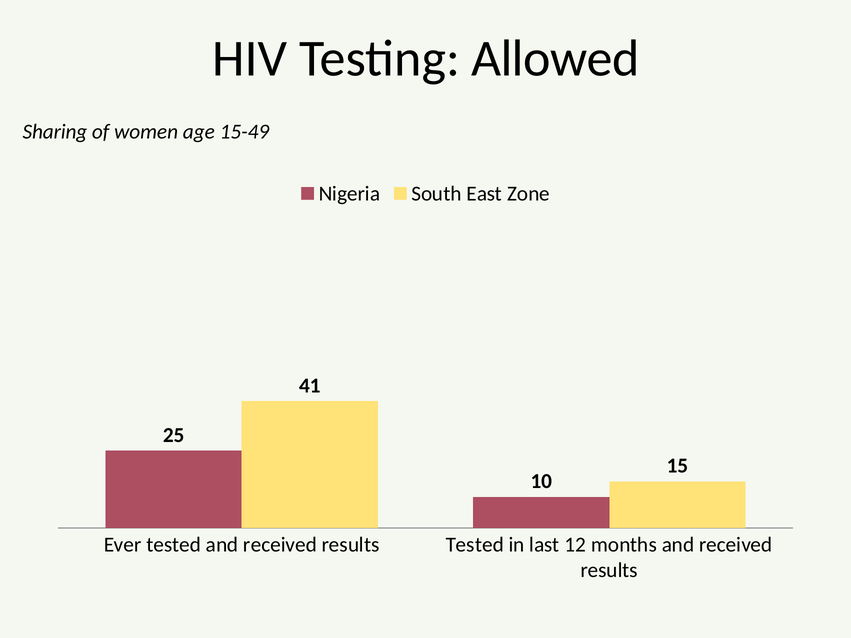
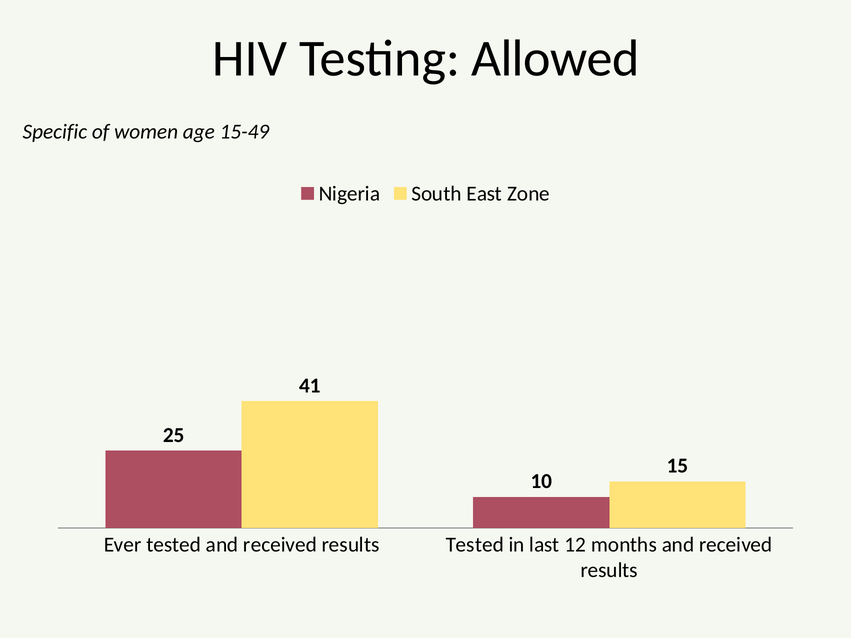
Sharing: Sharing -> Specific
